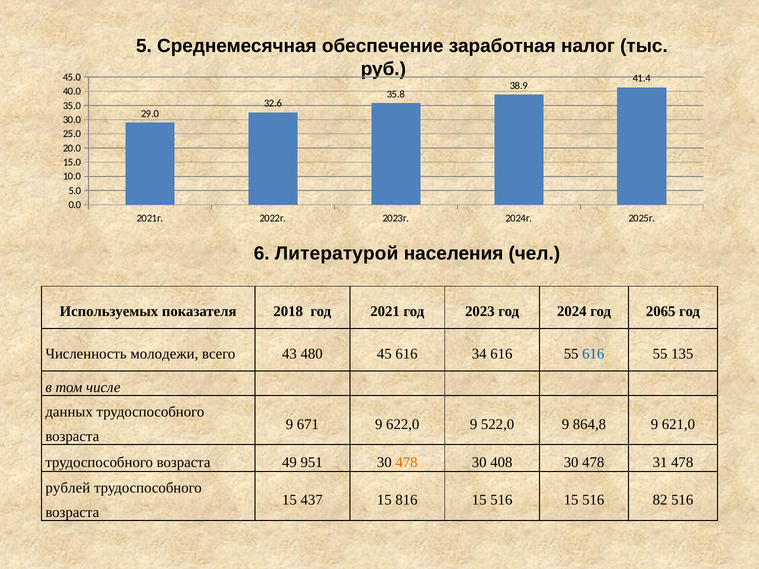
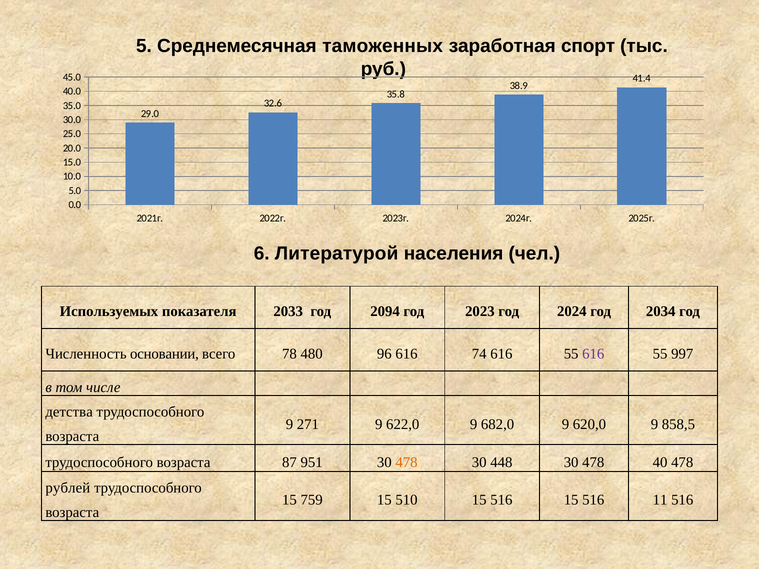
обеспечение: обеспечение -> таможенных
налог: налог -> спорт
2018: 2018 -> 2033
2021: 2021 -> 2094
2065: 2065 -> 2034
молодежи: молодежи -> основании
43: 43 -> 78
45: 45 -> 96
34: 34 -> 74
616 at (593, 354) colour: blue -> purple
135: 135 -> 997
данных: данных -> детства
671: 671 -> 271
522,0: 522,0 -> 682,0
864,8: 864,8 -> 620,0
621,0: 621,0 -> 858,5
49: 49 -> 87
408: 408 -> 448
31: 31 -> 40
437: 437 -> 759
816: 816 -> 510
82: 82 -> 11
